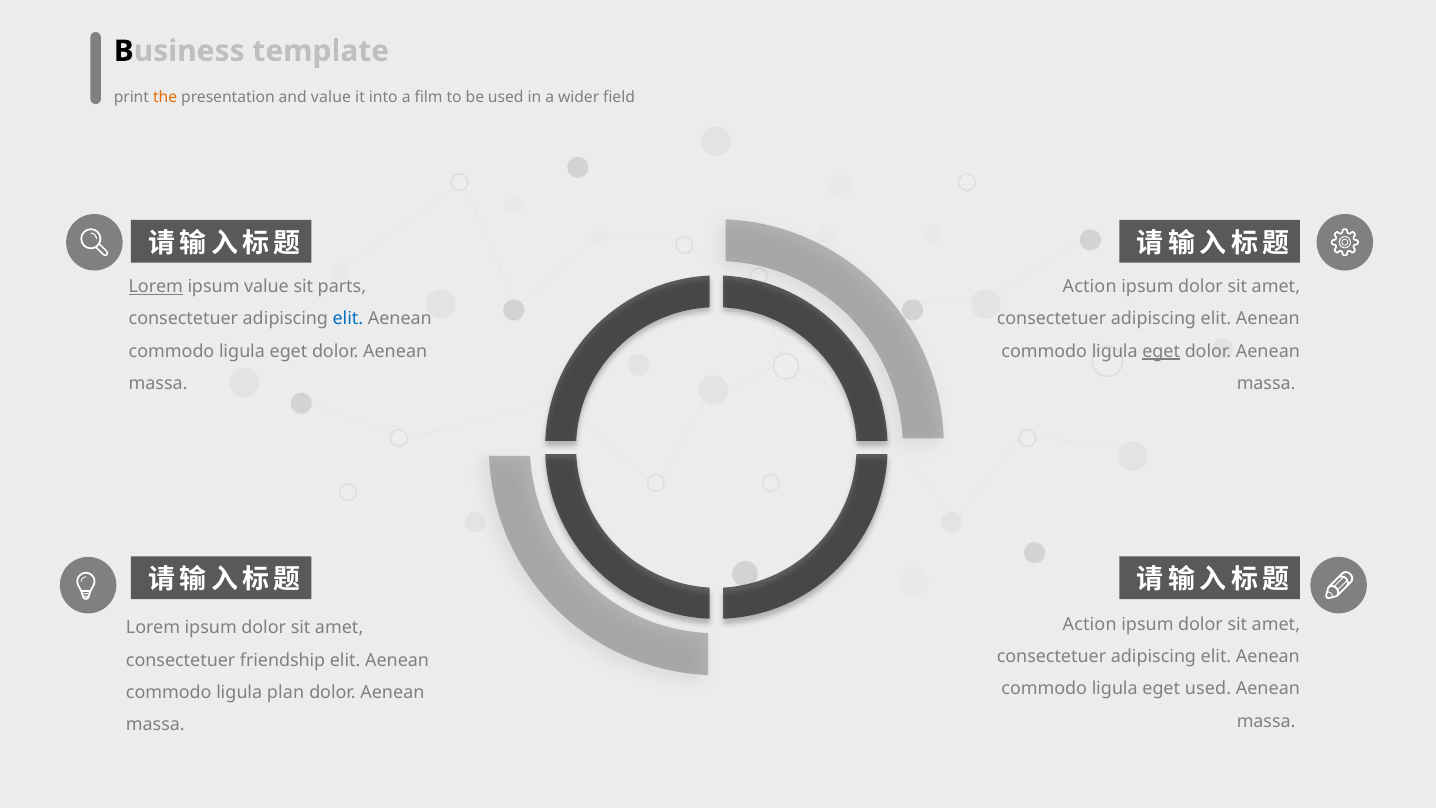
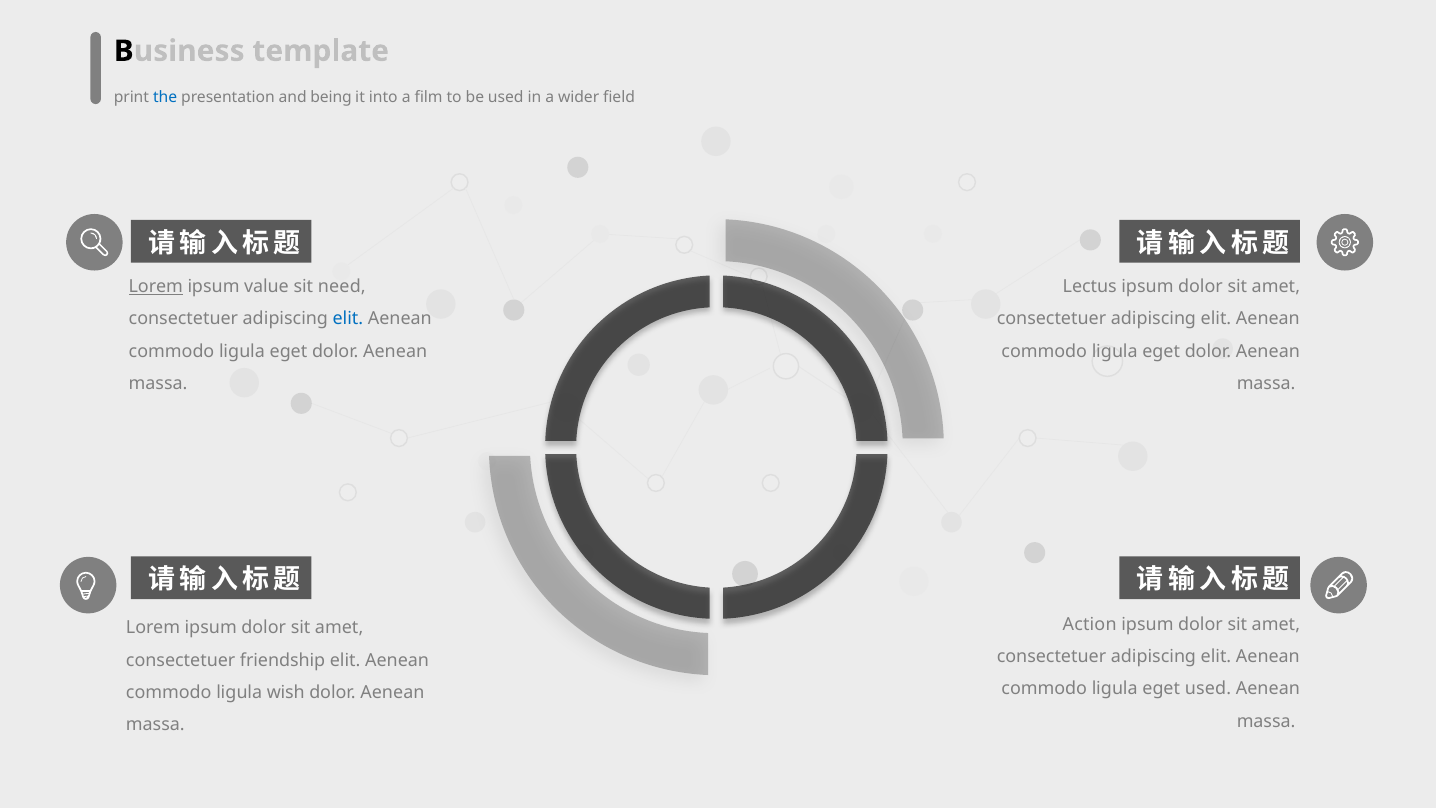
the colour: orange -> blue
and value: value -> being
parts: parts -> need
Action at (1090, 287): Action -> Lectus
eget at (1161, 351) underline: present -> none
plan: plan -> wish
